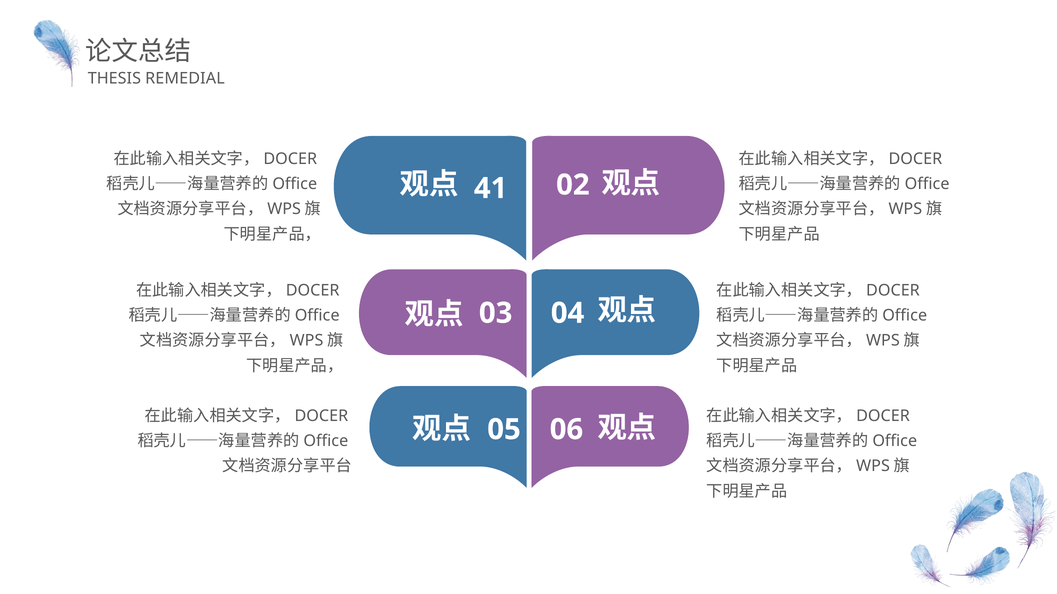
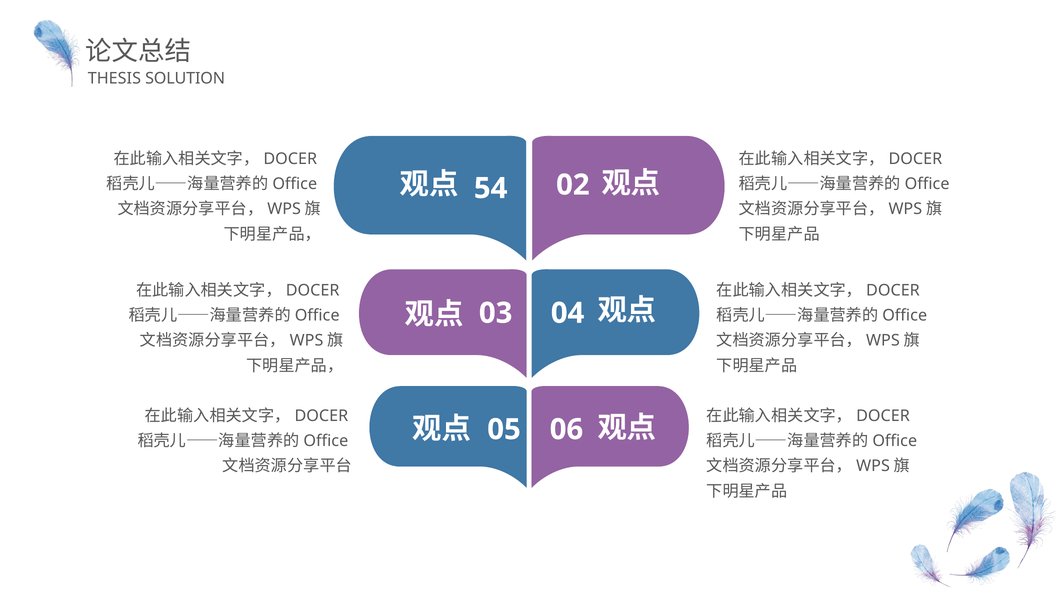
REMEDIAL: REMEDIAL -> SOLUTION
41: 41 -> 54
